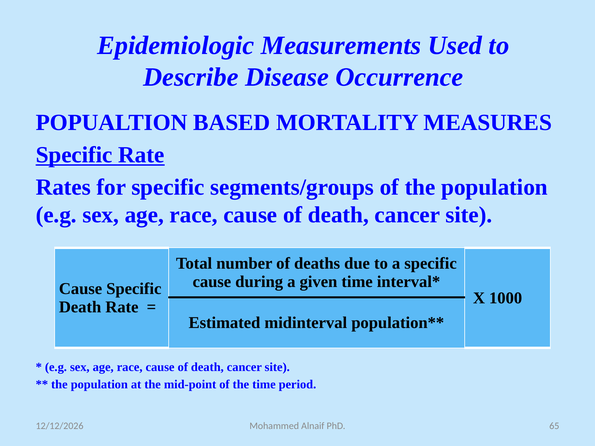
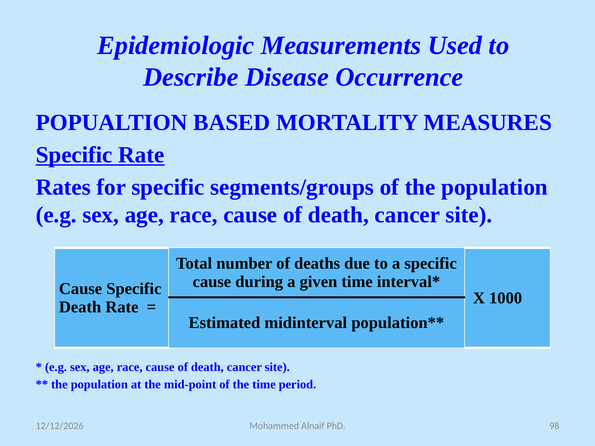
65: 65 -> 98
